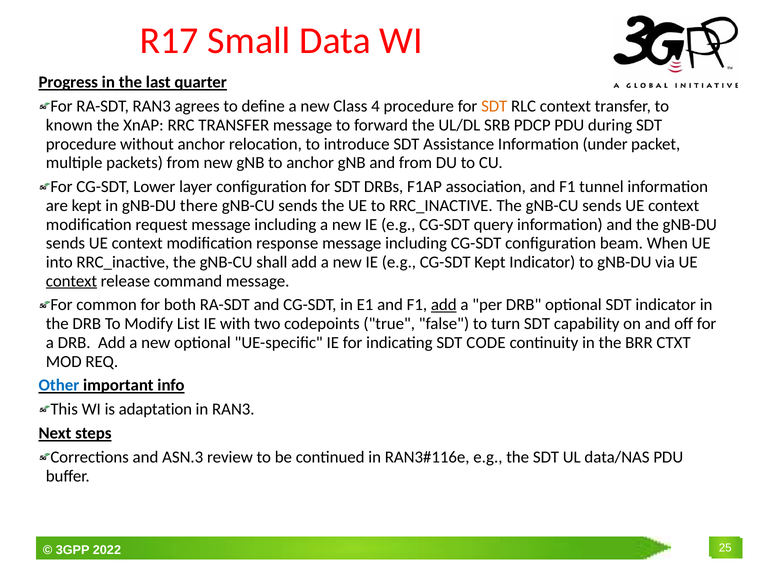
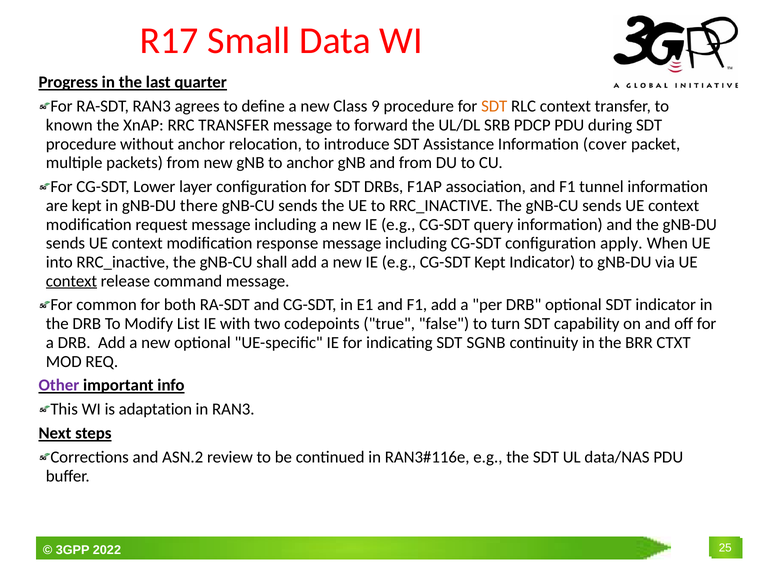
4: 4 -> 9
under: under -> cover
beam: beam -> apply
add at (444, 305) underline: present -> none
CODE: CODE -> SGNB
Other colour: blue -> purple
ASN.3: ASN.3 -> ASN.2
